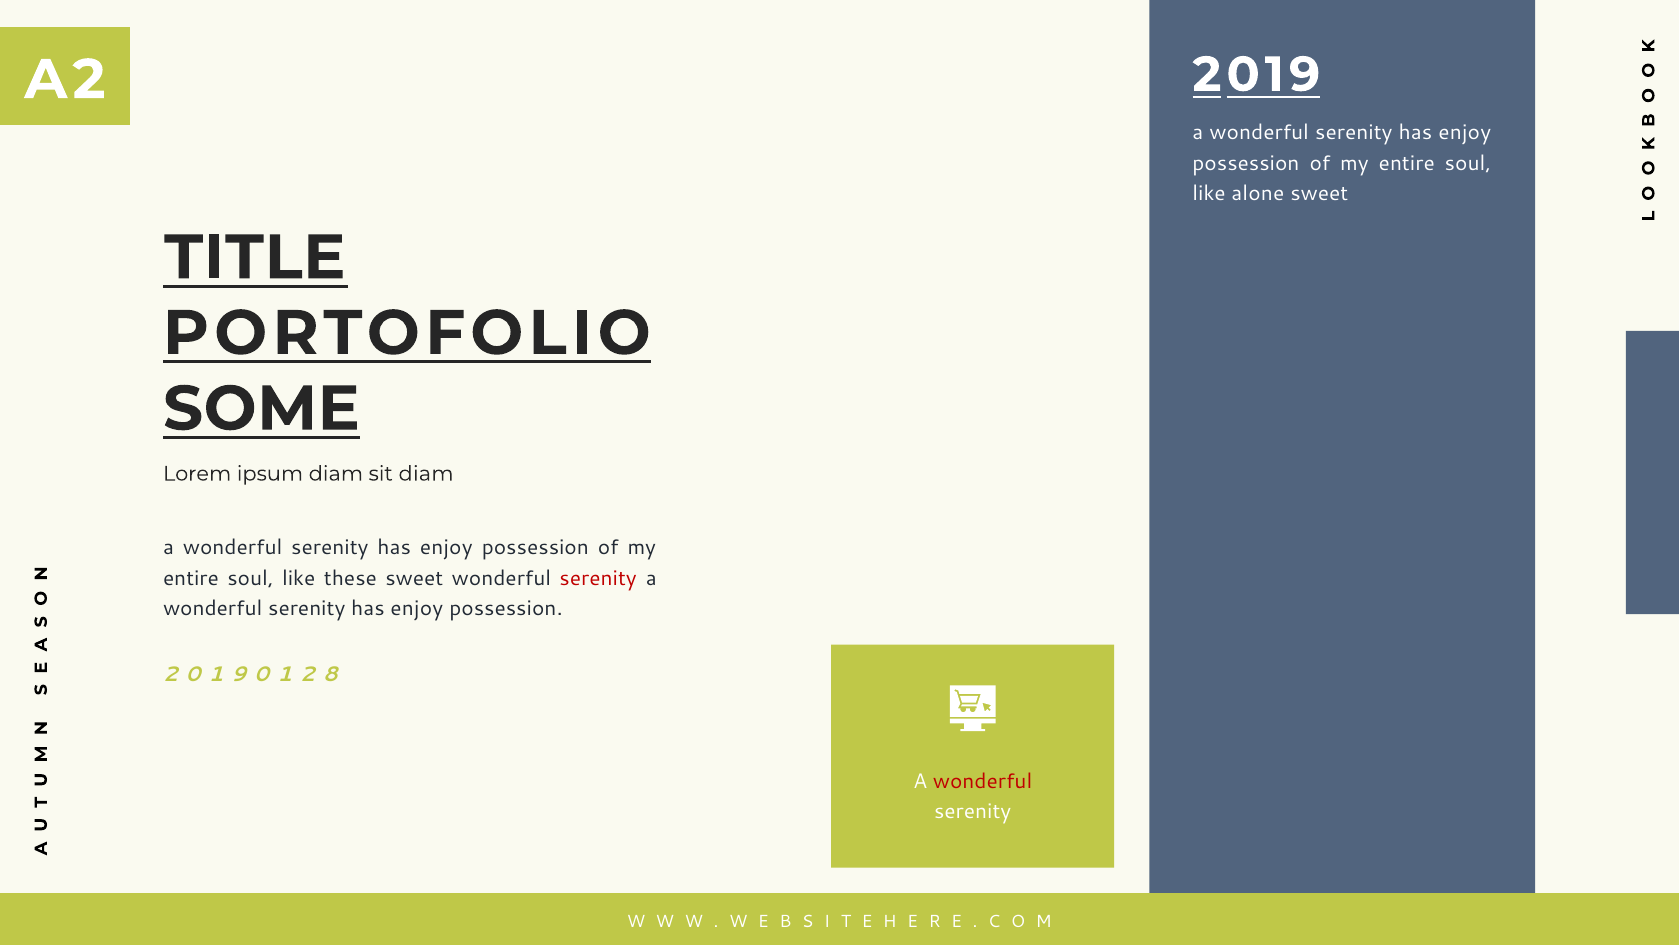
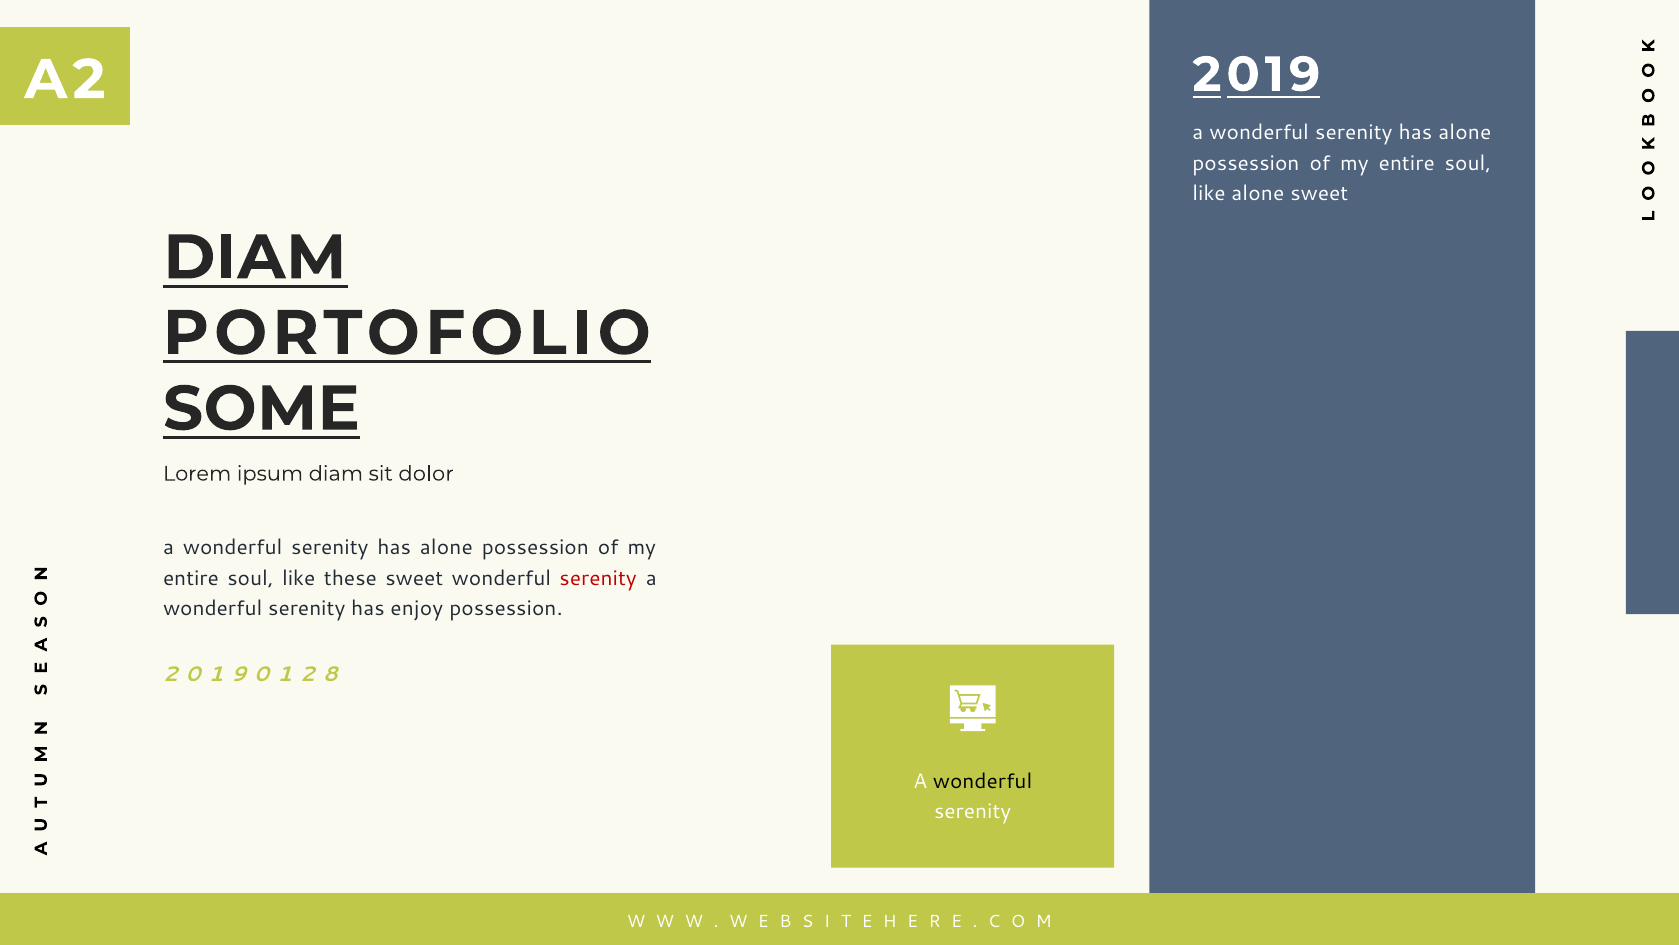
enjoy at (1465, 133): enjoy -> alone
TITLE at (255, 257): TITLE -> DIAM
sit diam: diam -> dolor
enjoy at (446, 548): enjoy -> alone
wonderful at (983, 781) colour: red -> black
